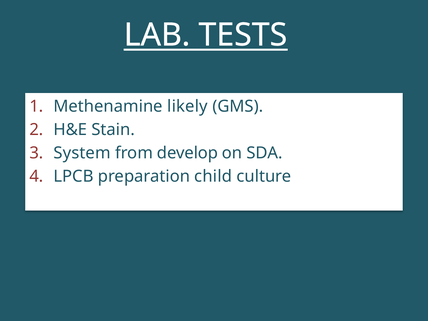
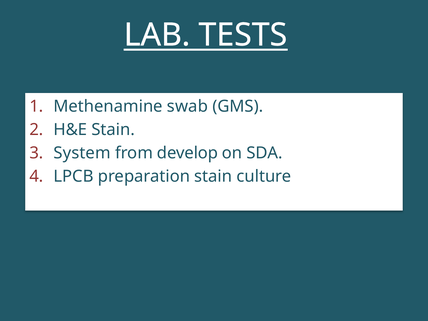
likely: likely -> swab
preparation child: child -> stain
